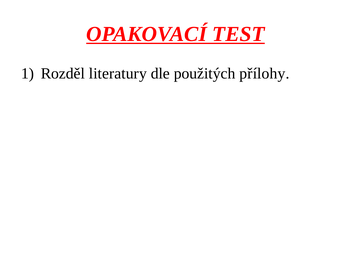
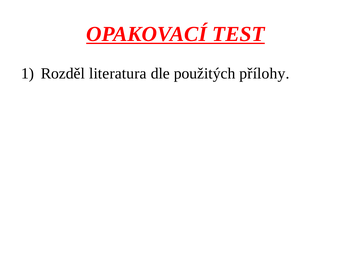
literatury: literatury -> literatura
